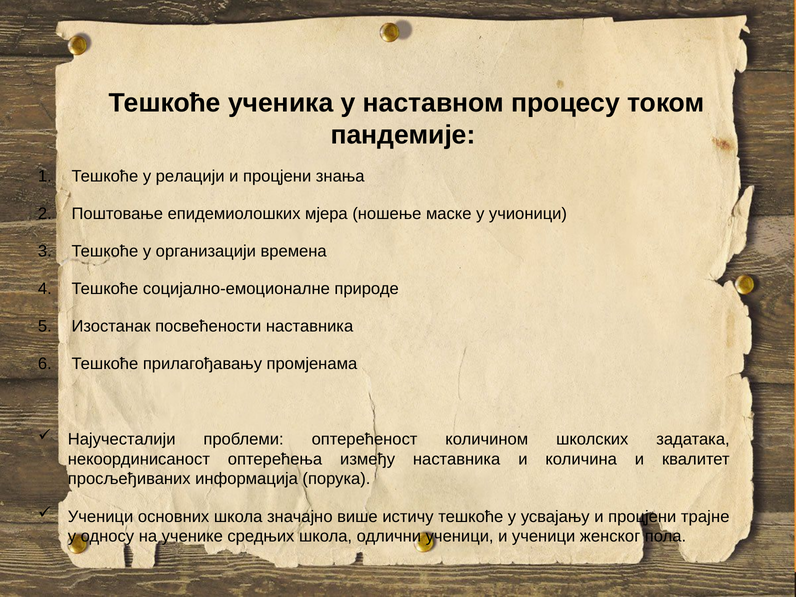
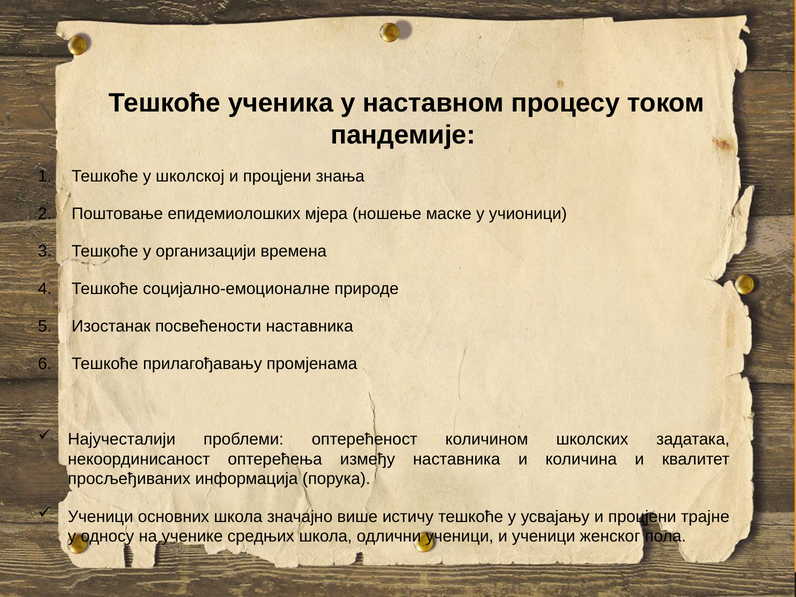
релацији: релацији -> школској
